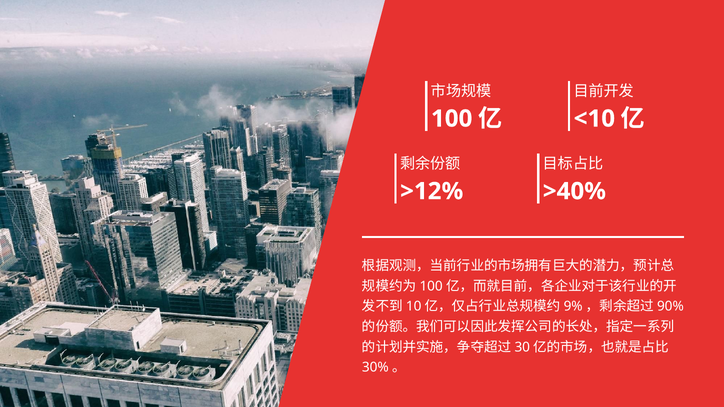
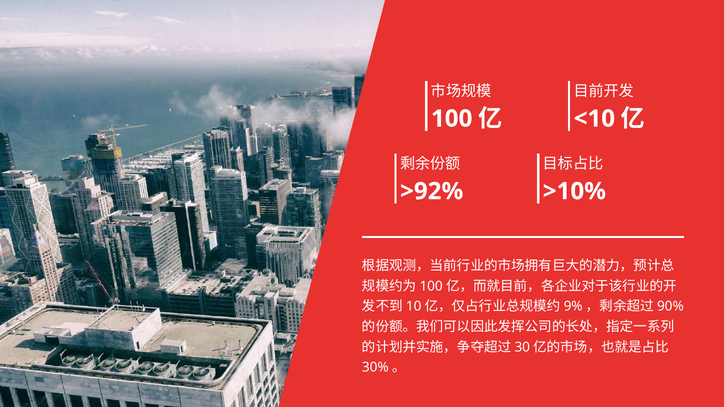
>12%: >12% -> >92%
>40%: >40% -> >10%
